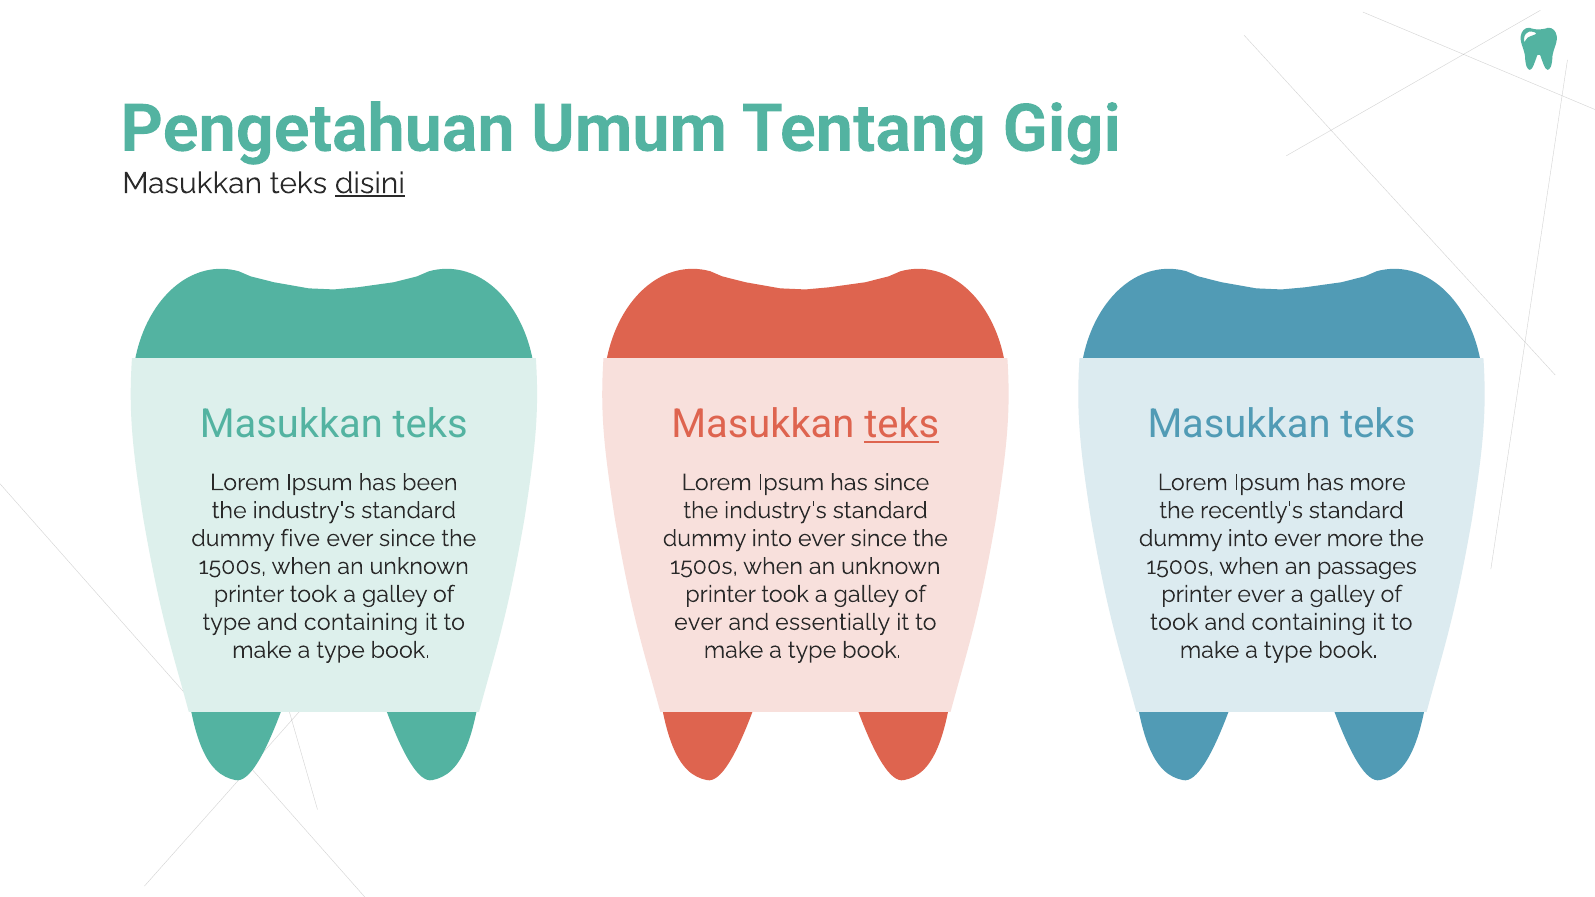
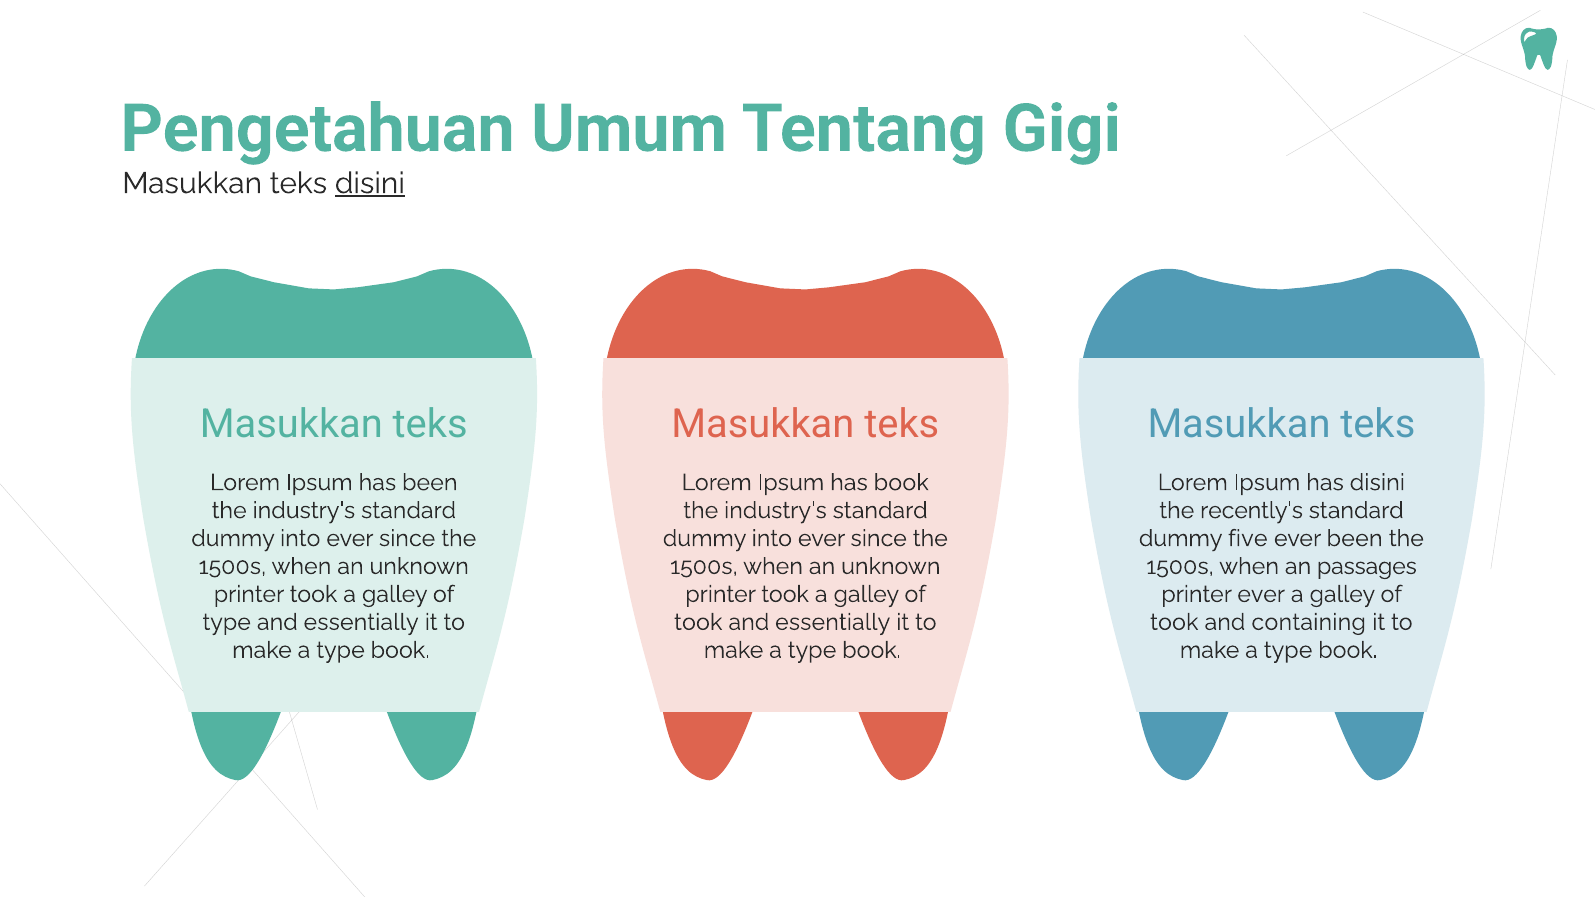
teks at (902, 425) underline: present -> none
has since: since -> book
has more: more -> disini
five at (300, 538): five -> into
into at (1248, 538): into -> five
ever more: more -> been
type and containing: containing -> essentially
ever at (698, 622): ever -> took
